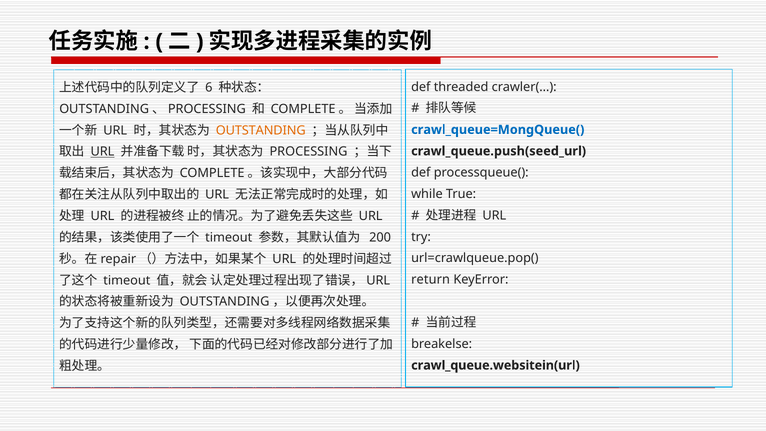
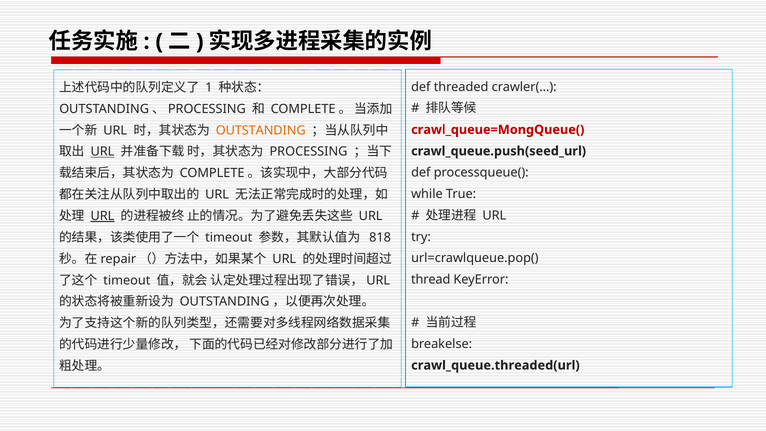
6: 6 -> 1
crawl_queue=MongQueue( colour: blue -> red
URL at (102, 216) underline: none -> present
200: 200 -> 818
return: return -> thread
crawl_queue.websitein(url: crawl_queue.websitein(url -> crawl_queue.threaded(url
